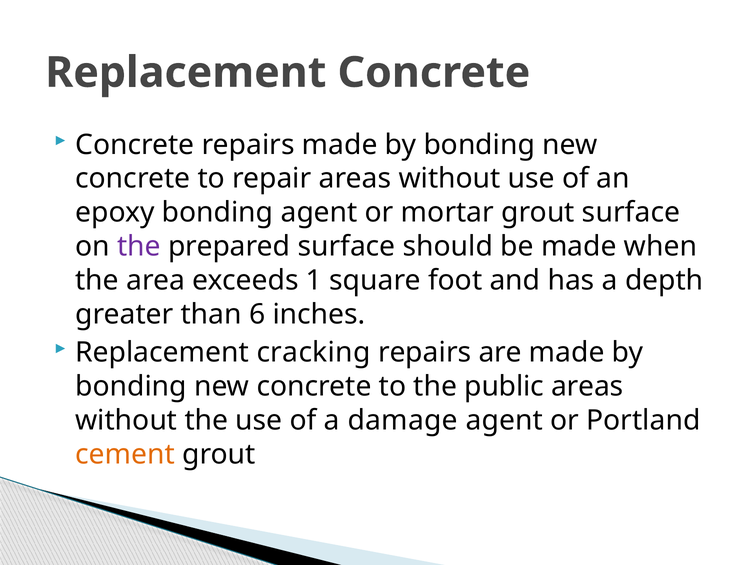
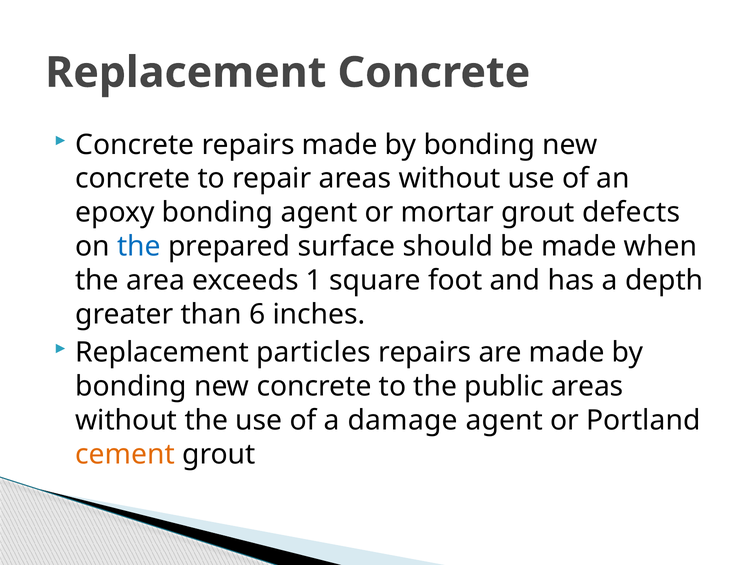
grout surface: surface -> defects
the at (139, 247) colour: purple -> blue
cracking: cracking -> particles
